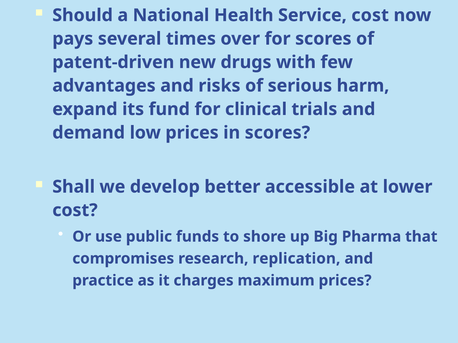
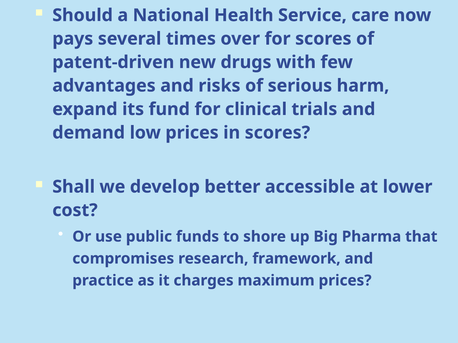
Service cost: cost -> care
replication: replication -> framework
